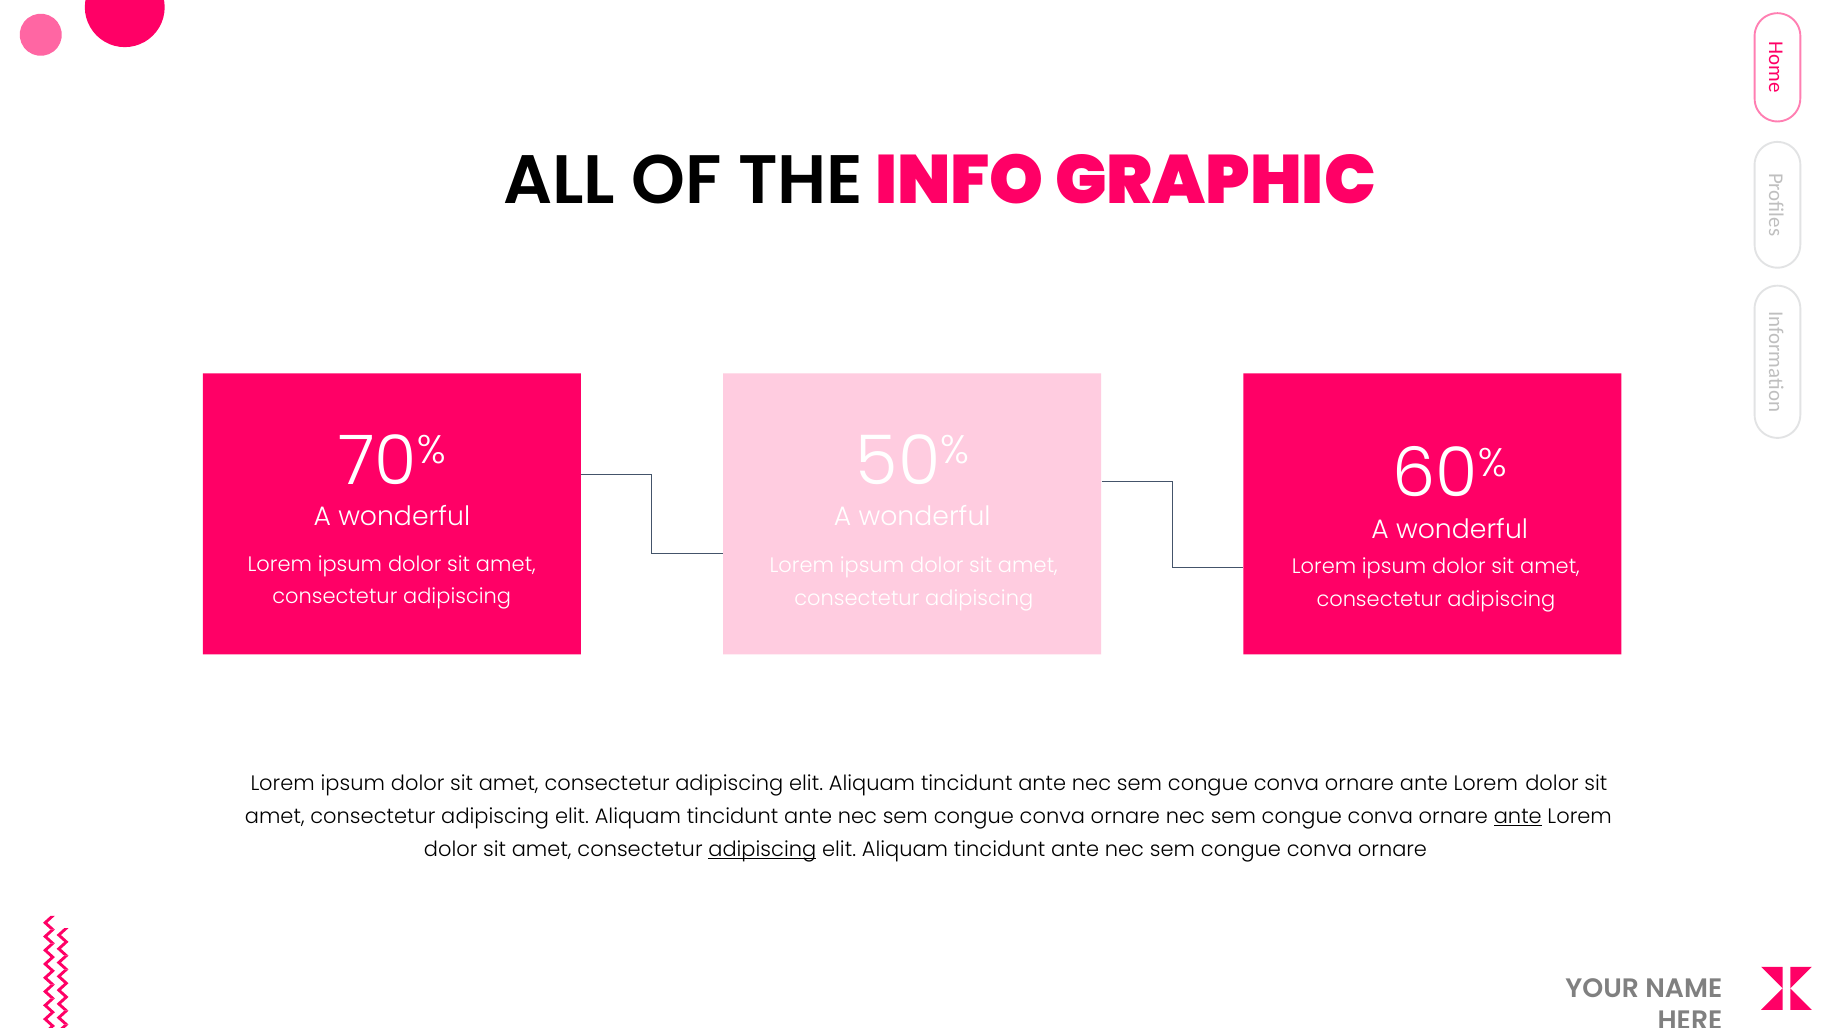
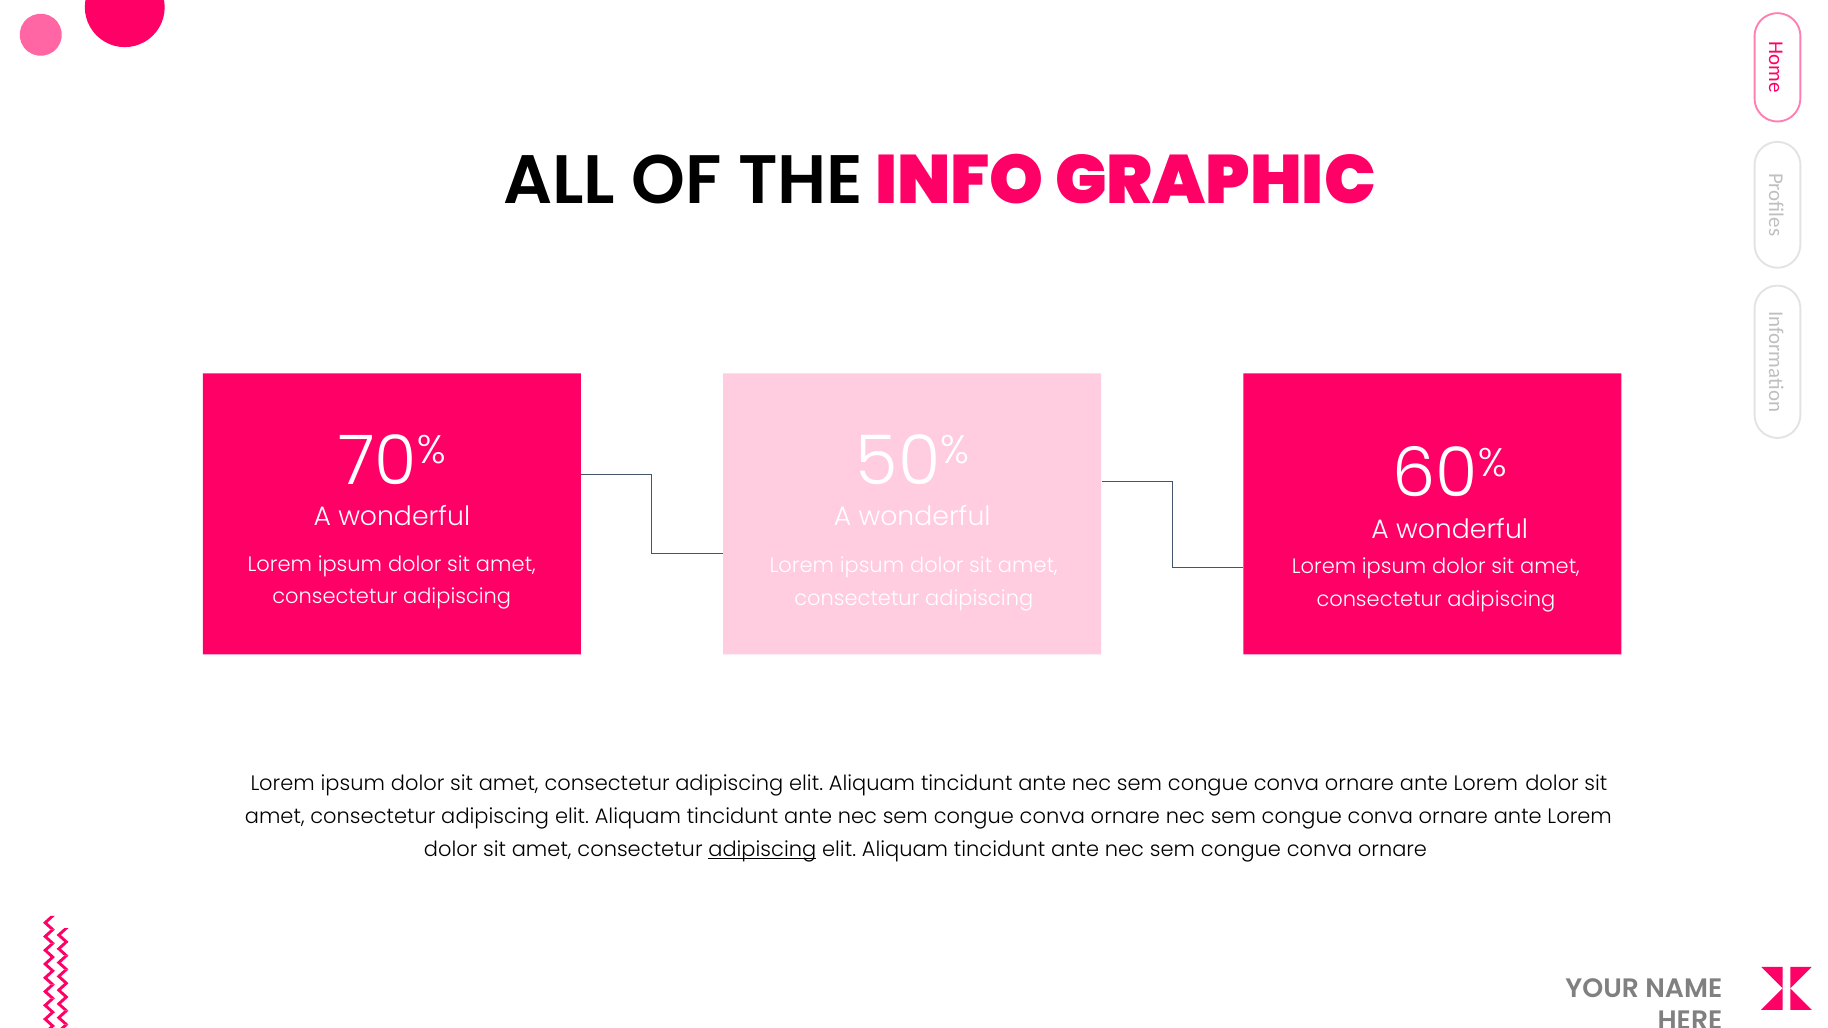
ante at (1518, 817) underline: present -> none
